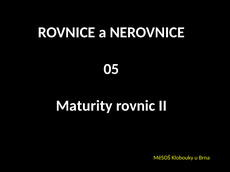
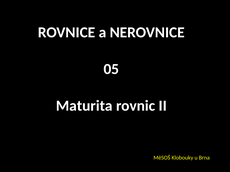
Maturity: Maturity -> Maturita
